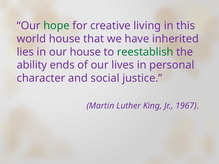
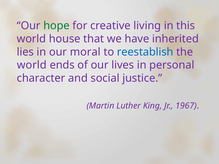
our house: house -> moral
reestablish colour: green -> blue
ability at (32, 65): ability -> world
